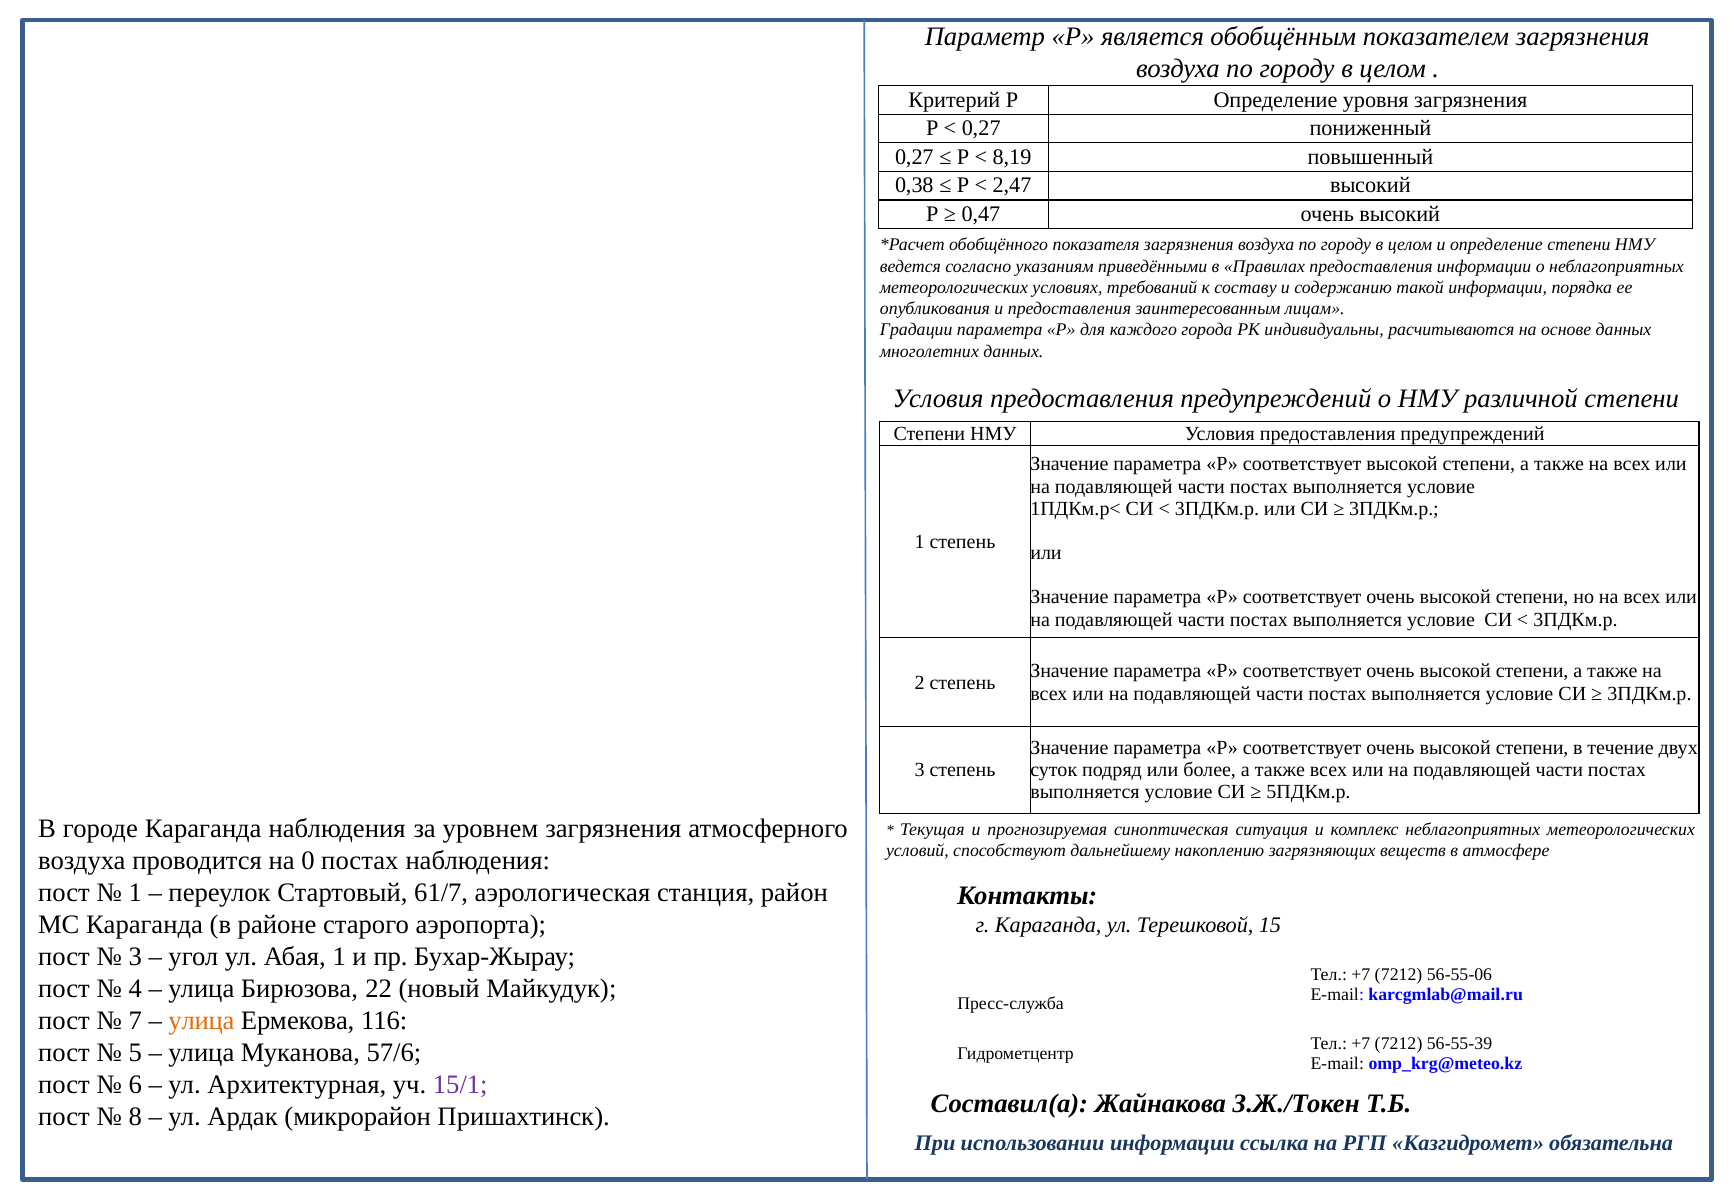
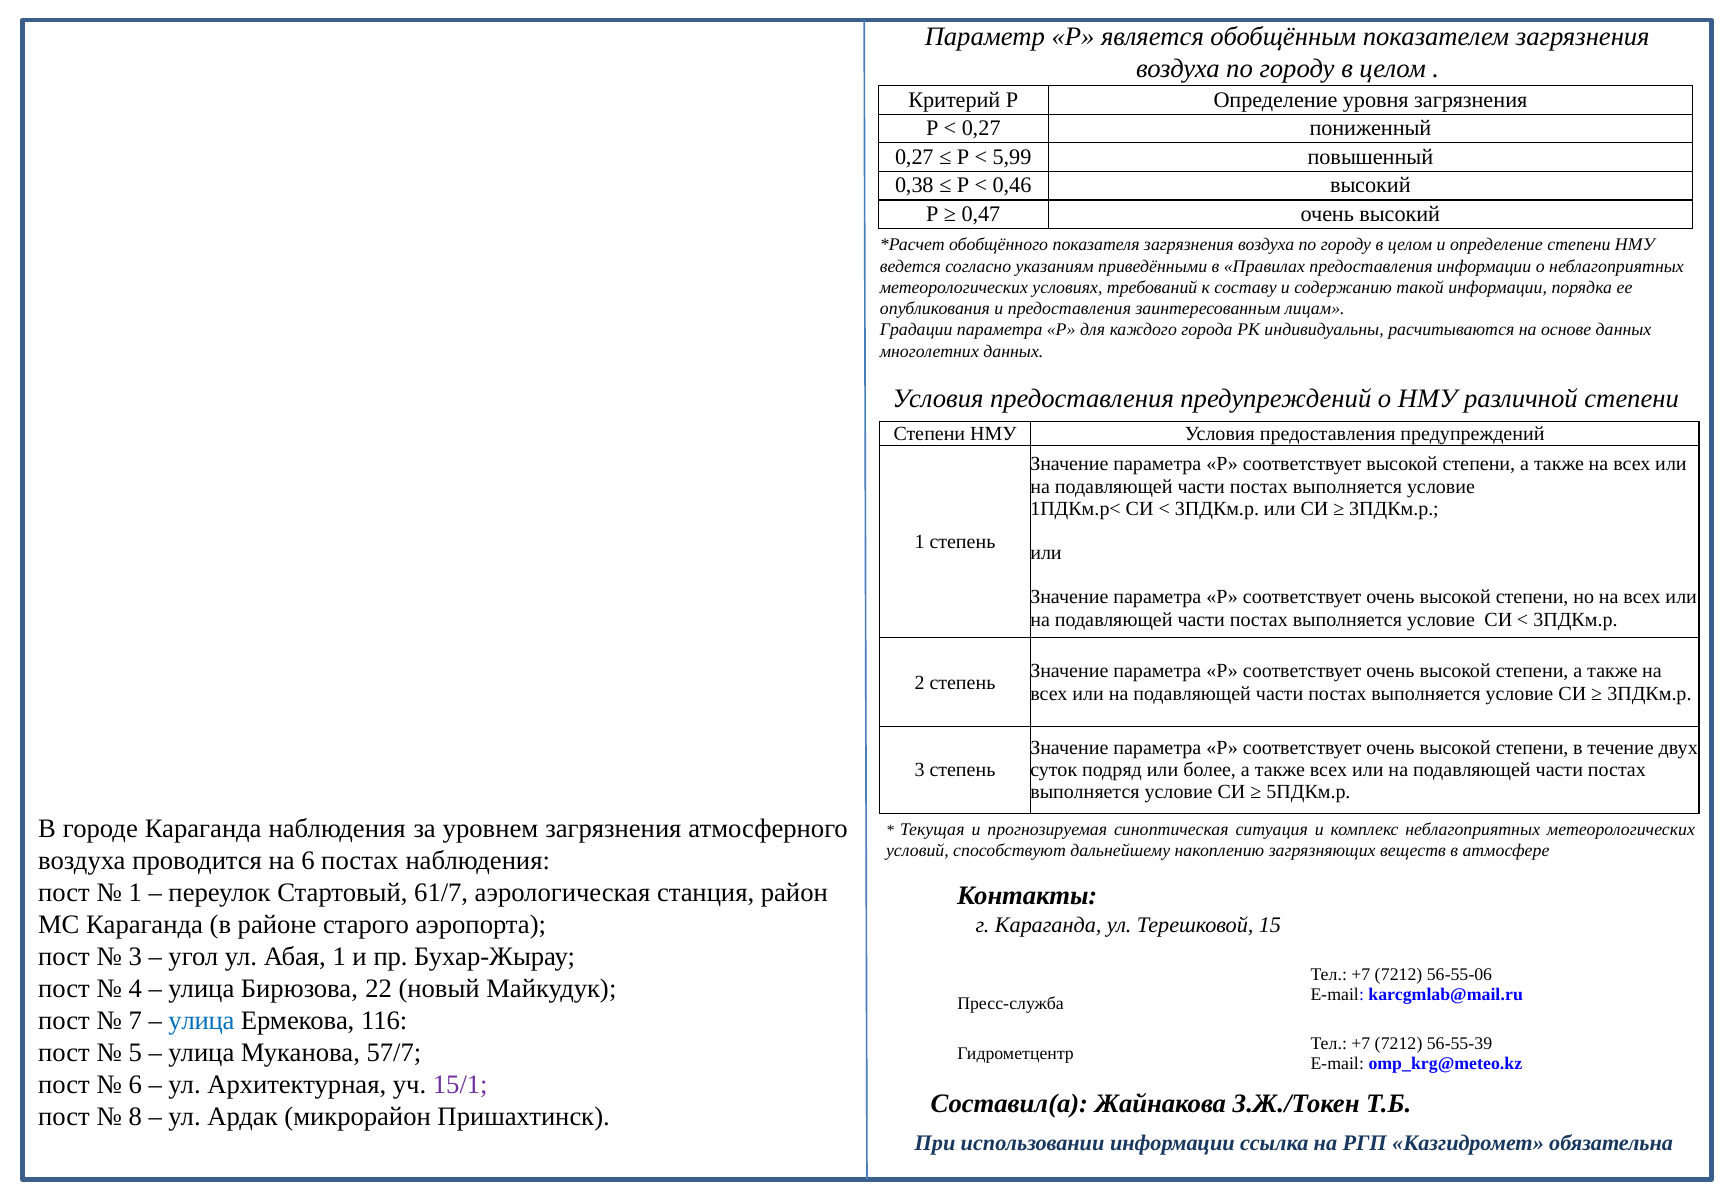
8,19: 8,19 -> 5,99
2,47: 2,47 -> 0,46
на 0: 0 -> 6
улица at (201, 1021) colour: orange -> blue
57/6: 57/6 -> 57/7
